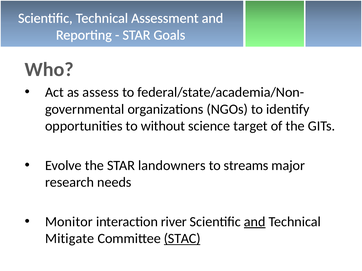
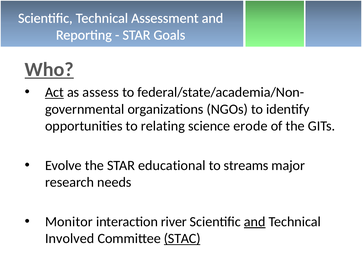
Who underline: none -> present
Act underline: none -> present
without: without -> relating
target: target -> erode
landowners: landowners -> educational
Mitigate: Mitigate -> Involved
